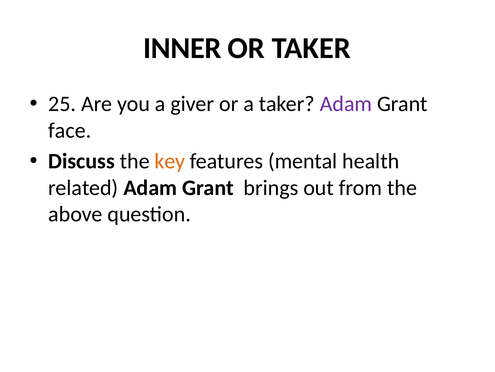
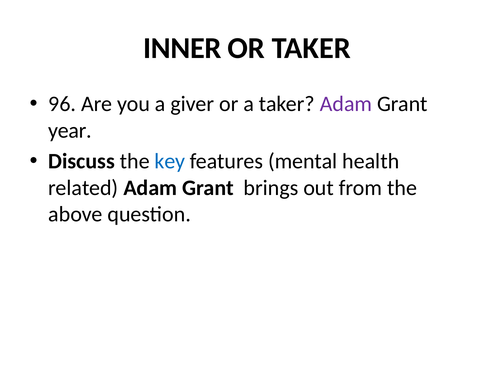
25: 25 -> 96
face: face -> year
key colour: orange -> blue
